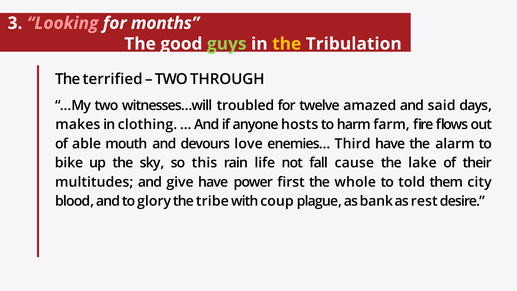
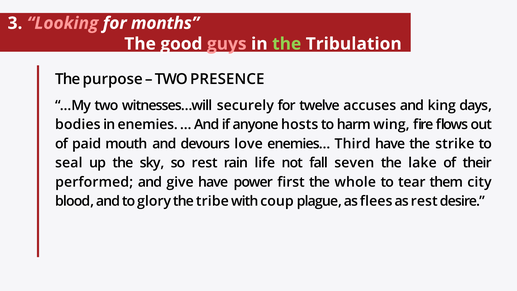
guys colour: light green -> pink
the at (287, 44) colour: yellow -> light green
terrified: terrified -> purpose
THROUGH: THROUGH -> PRESENCE
troubled: troubled -> securely
amazed: amazed -> accuses
said: said -> king
makes: makes -> bodies
clothing: clothing -> enemies
farm: farm -> wing
able: able -> paid
alarm: alarm -> strike
bike: bike -> seal
so this: this -> rest
cause: cause -> seven
multitudes: multitudes -> performed
told: told -> tear
bank: bank -> flees
